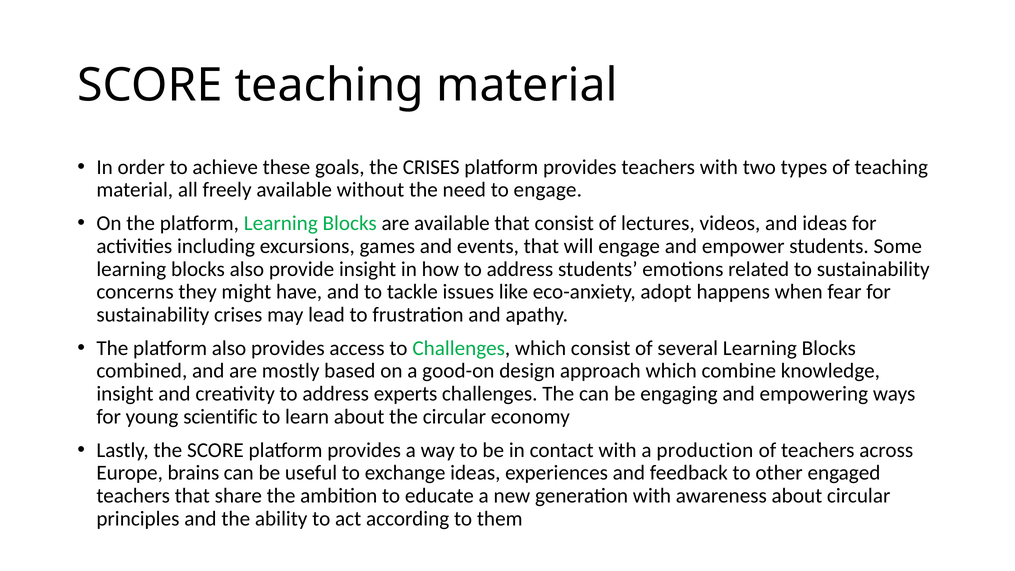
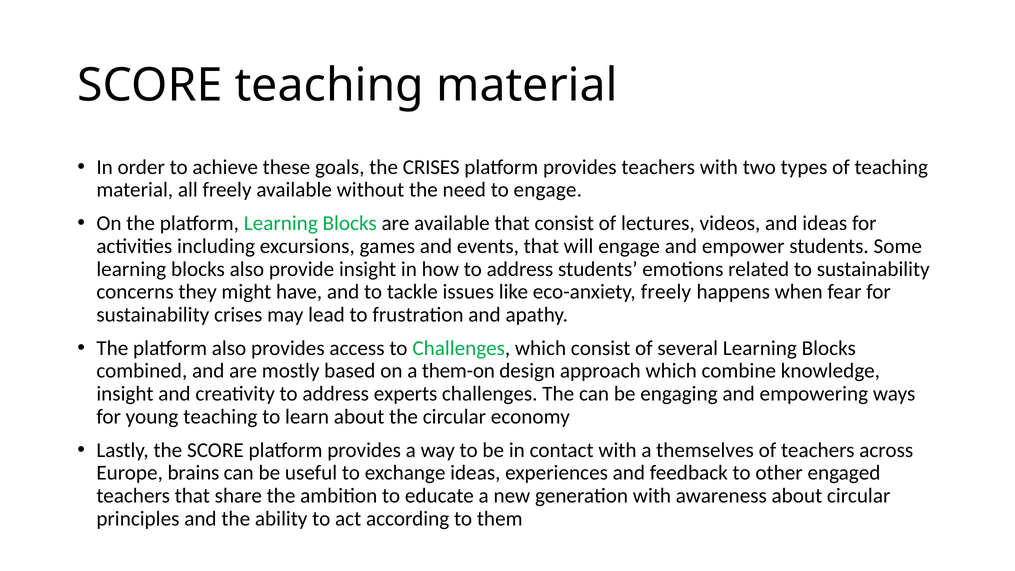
eco-anxiety adopt: adopt -> freely
good-on: good-on -> them-on
young scientific: scientific -> teaching
production: production -> themselves
